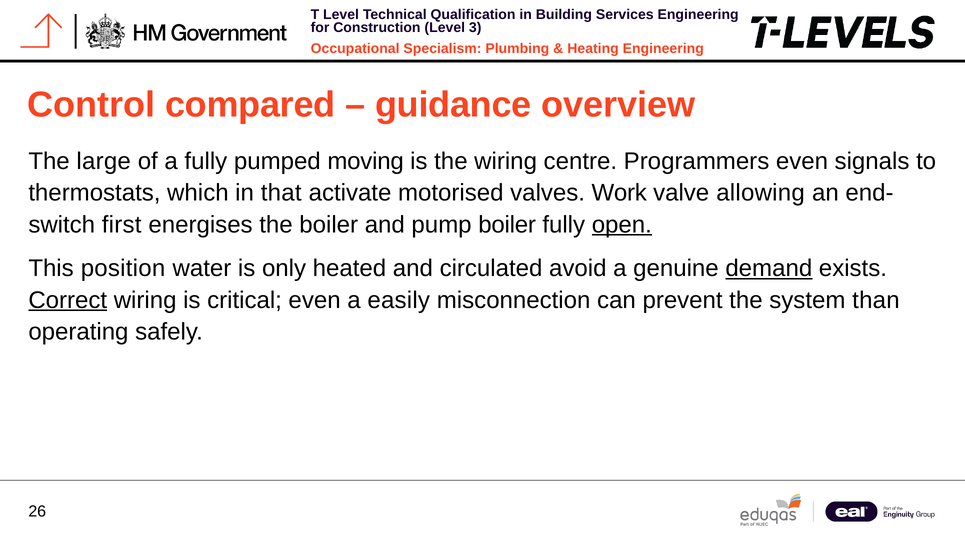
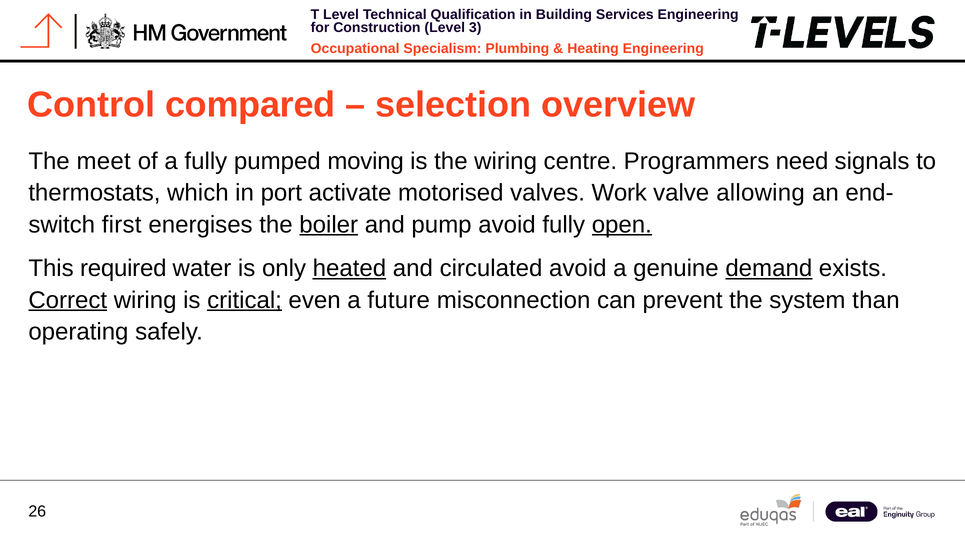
guidance: guidance -> selection
large: large -> meet
Programmers even: even -> need
that: that -> port
boiler at (329, 224) underline: none -> present
pump boiler: boiler -> avoid
position: position -> required
heated underline: none -> present
critical underline: none -> present
easily: easily -> future
